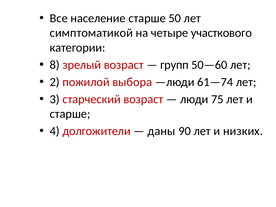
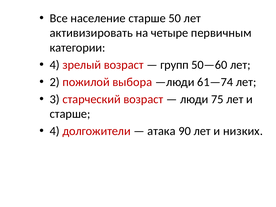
симптоматикой: симптоматикой -> активизировать
участкового: участкового -> первичным
8 at (55, 65): 8 -> 4
даны: даны -> атака
